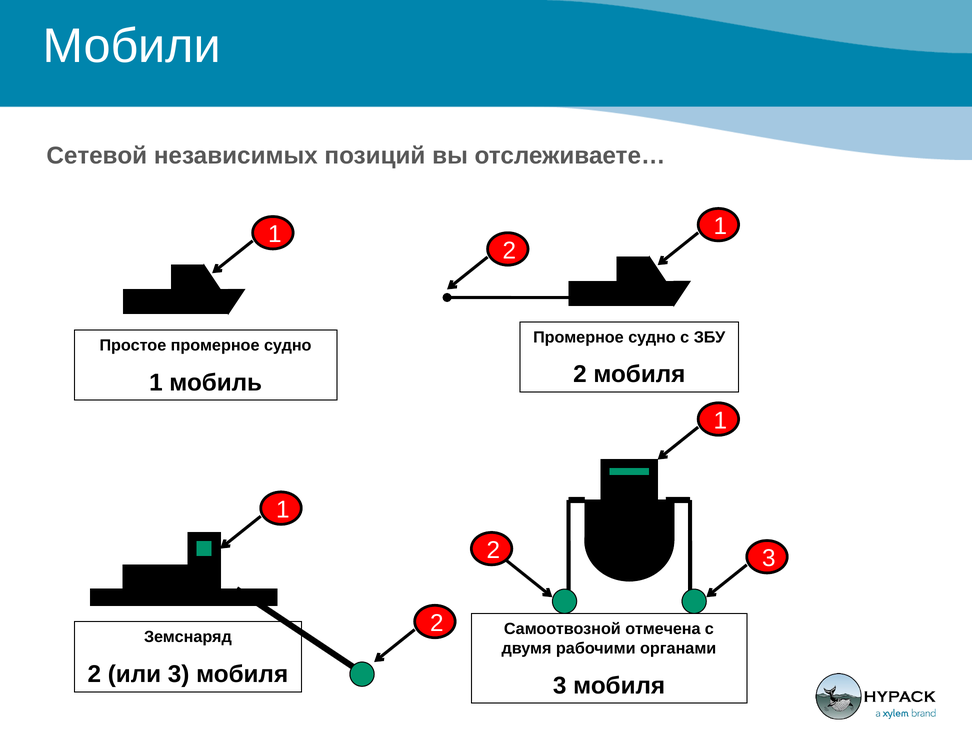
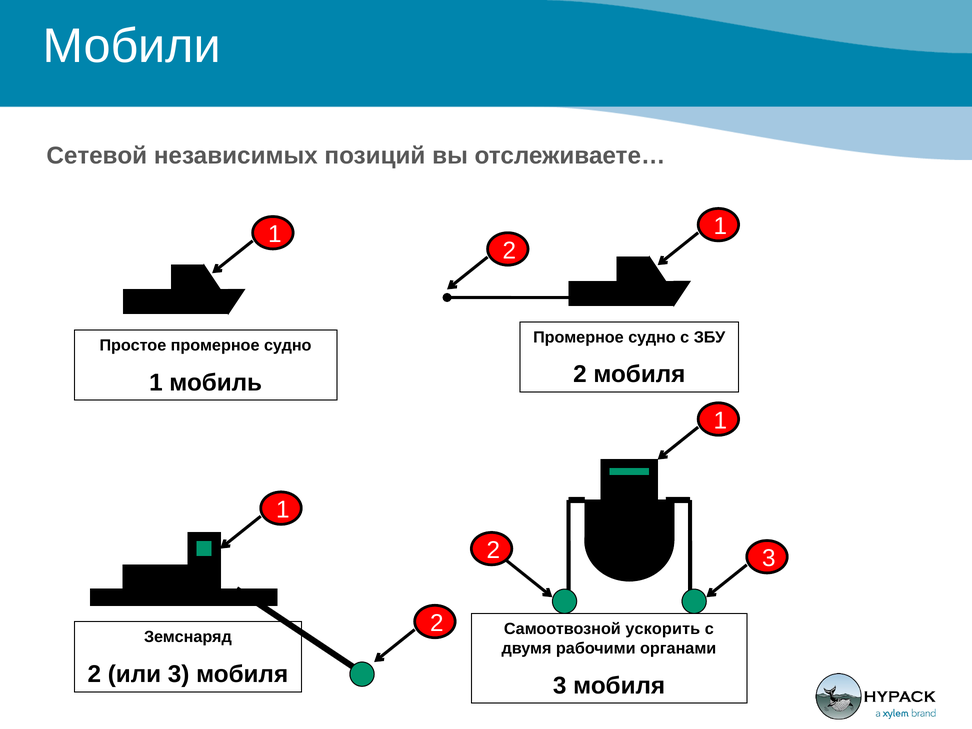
отмечена: отмечена -> ускорить
